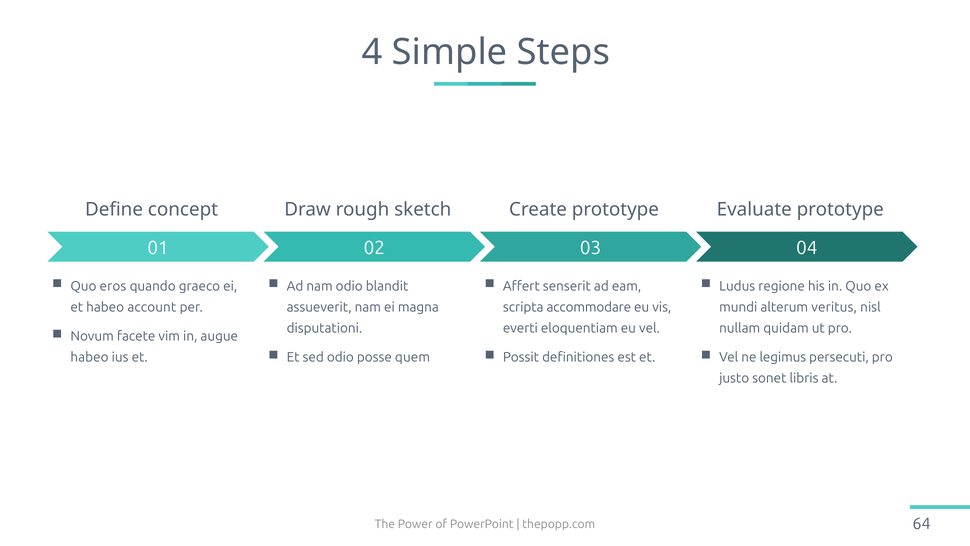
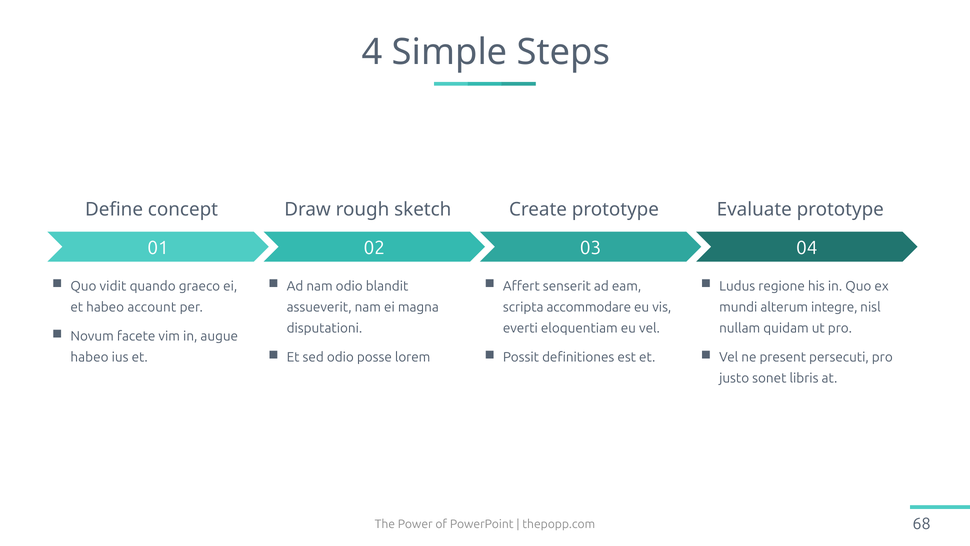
eros: eros -> vidit
veritus: veritus -> integre
quem: quem -> lorem
legimus: legimus -> present
64: 64 -> 68
